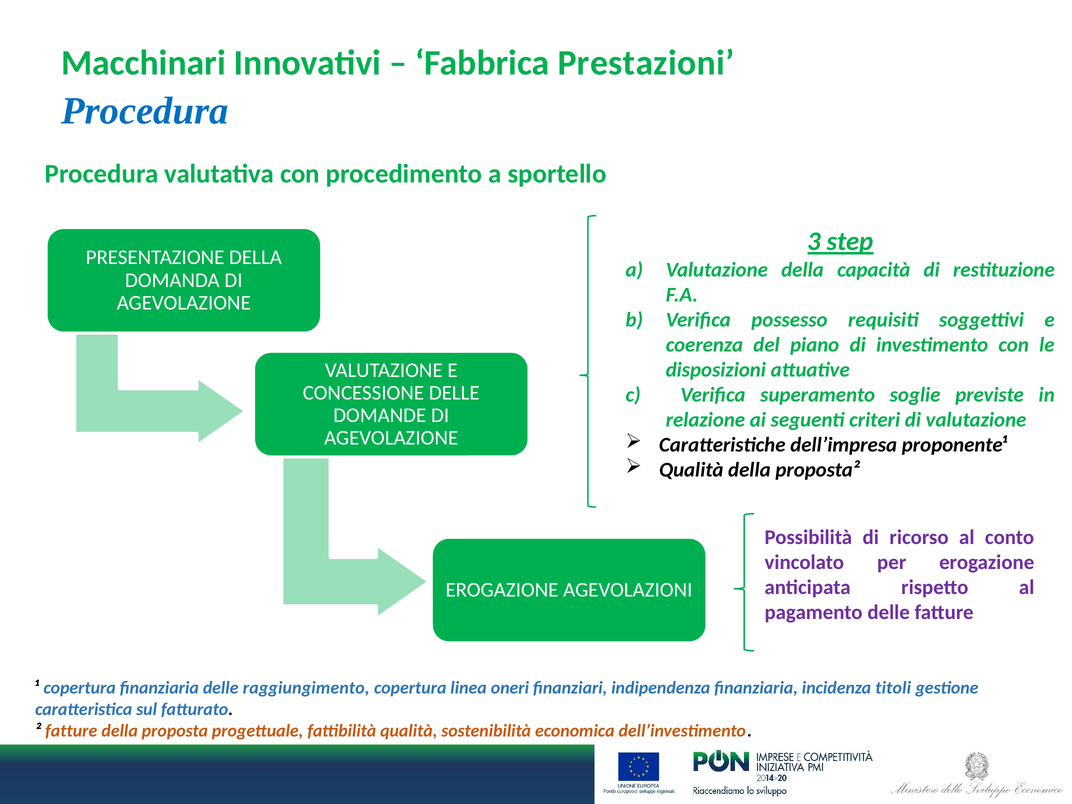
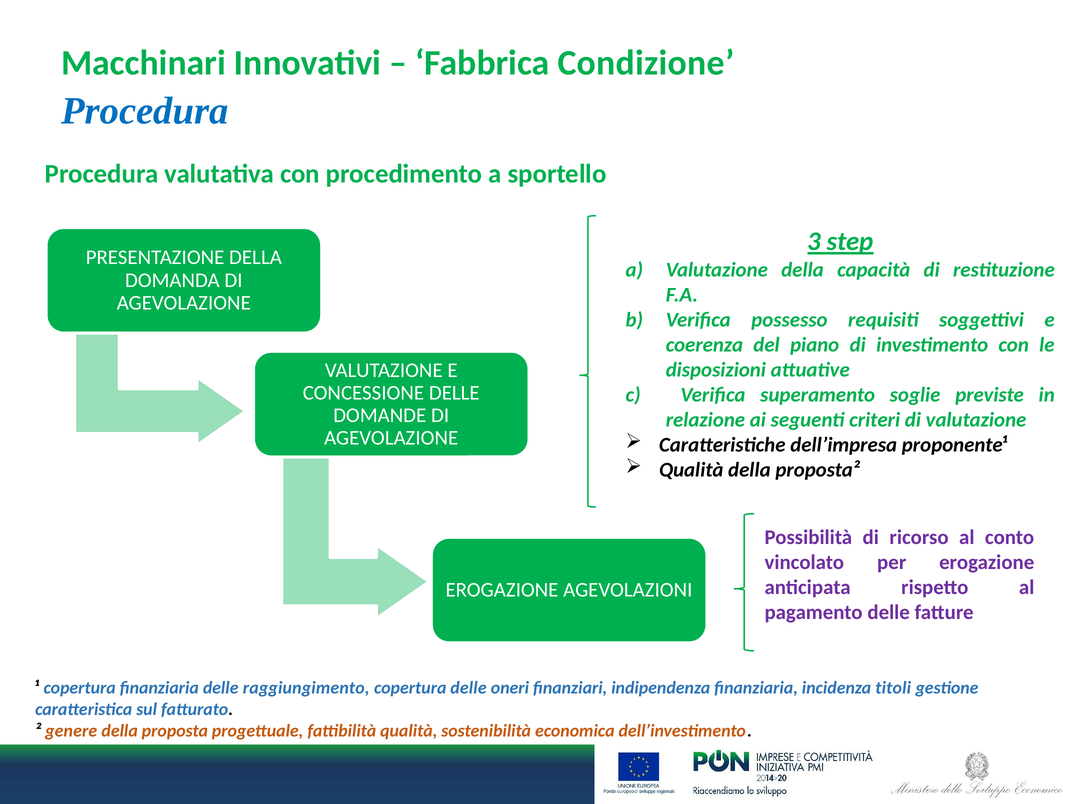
Prestazioni: Prestazioni -> Condizione
copertura linea: linea -> delle
² fatture: fatture -> genere
